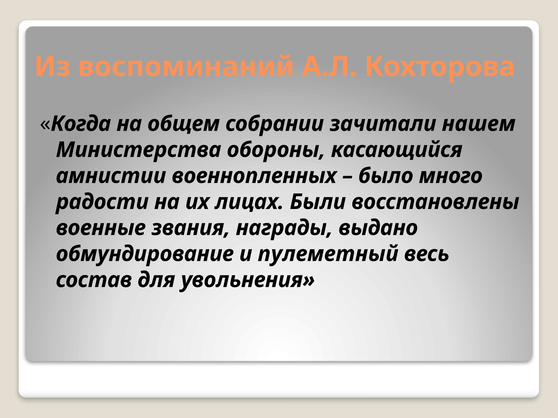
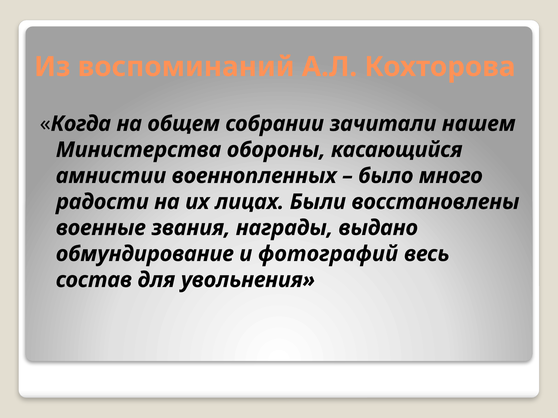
пулеметный: пулеметный -> фотографий
